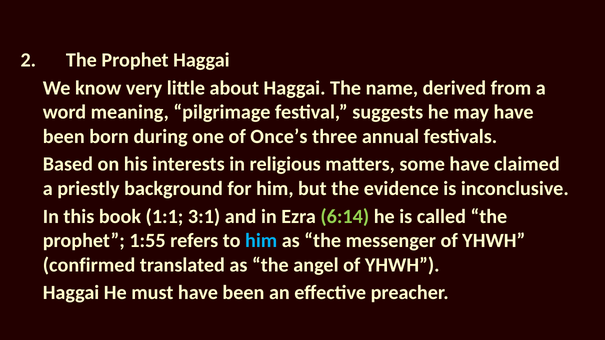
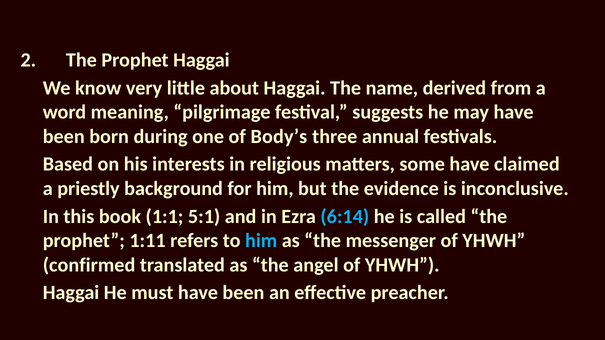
Once’s: Once’s -> Body’s
3:1: 3:1 -> 5:1
6:14 colour: light green -> light blue
1:55: 1:55 -> 1:11
